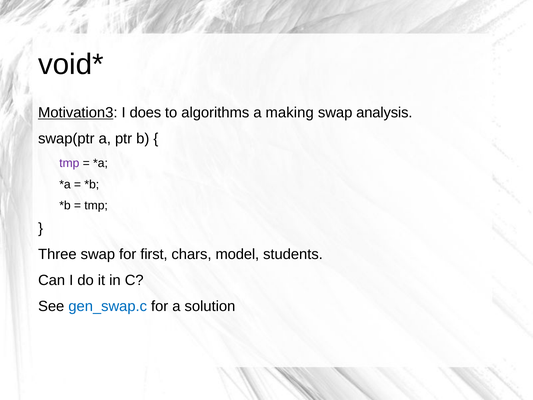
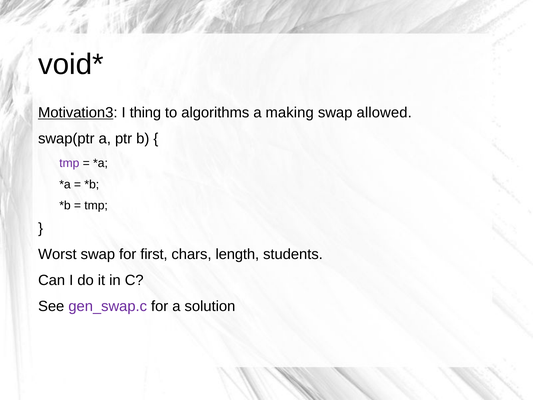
does: does -> thing
analysis: analysis -> allowed
Three: Three -> Worst
model: model -> length
gen_swap.c colour: blue -> purple
